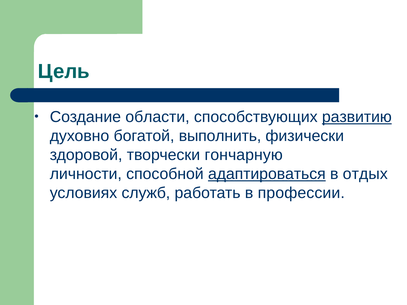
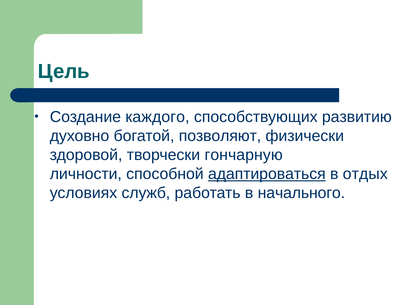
области: области -> каждого
развитию underline: present -> none
выполнить: выполнить -> позволяют
профессии: профессии -> начального
